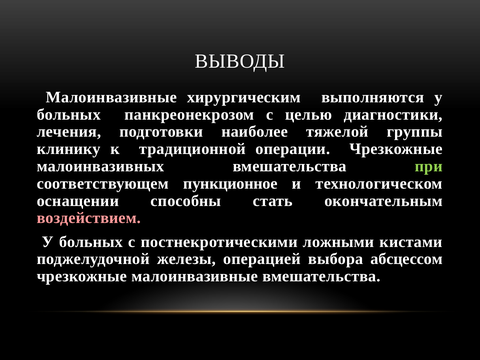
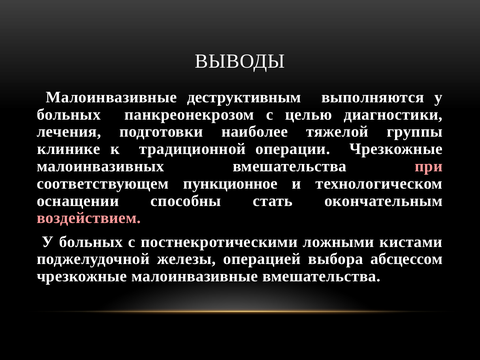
хирургическим: хирургическим -> деструктивным
клинику: клинику -> клинике
при colour: light green -> pink
